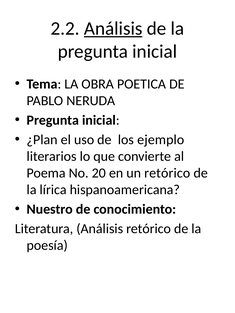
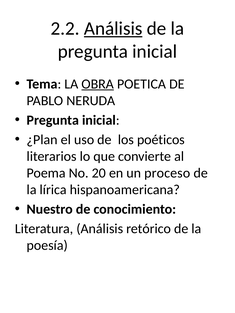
OBRA underline: none -> present
ejemplo: ejemplo -> poéticos
un retórico: retórico -> proceso
